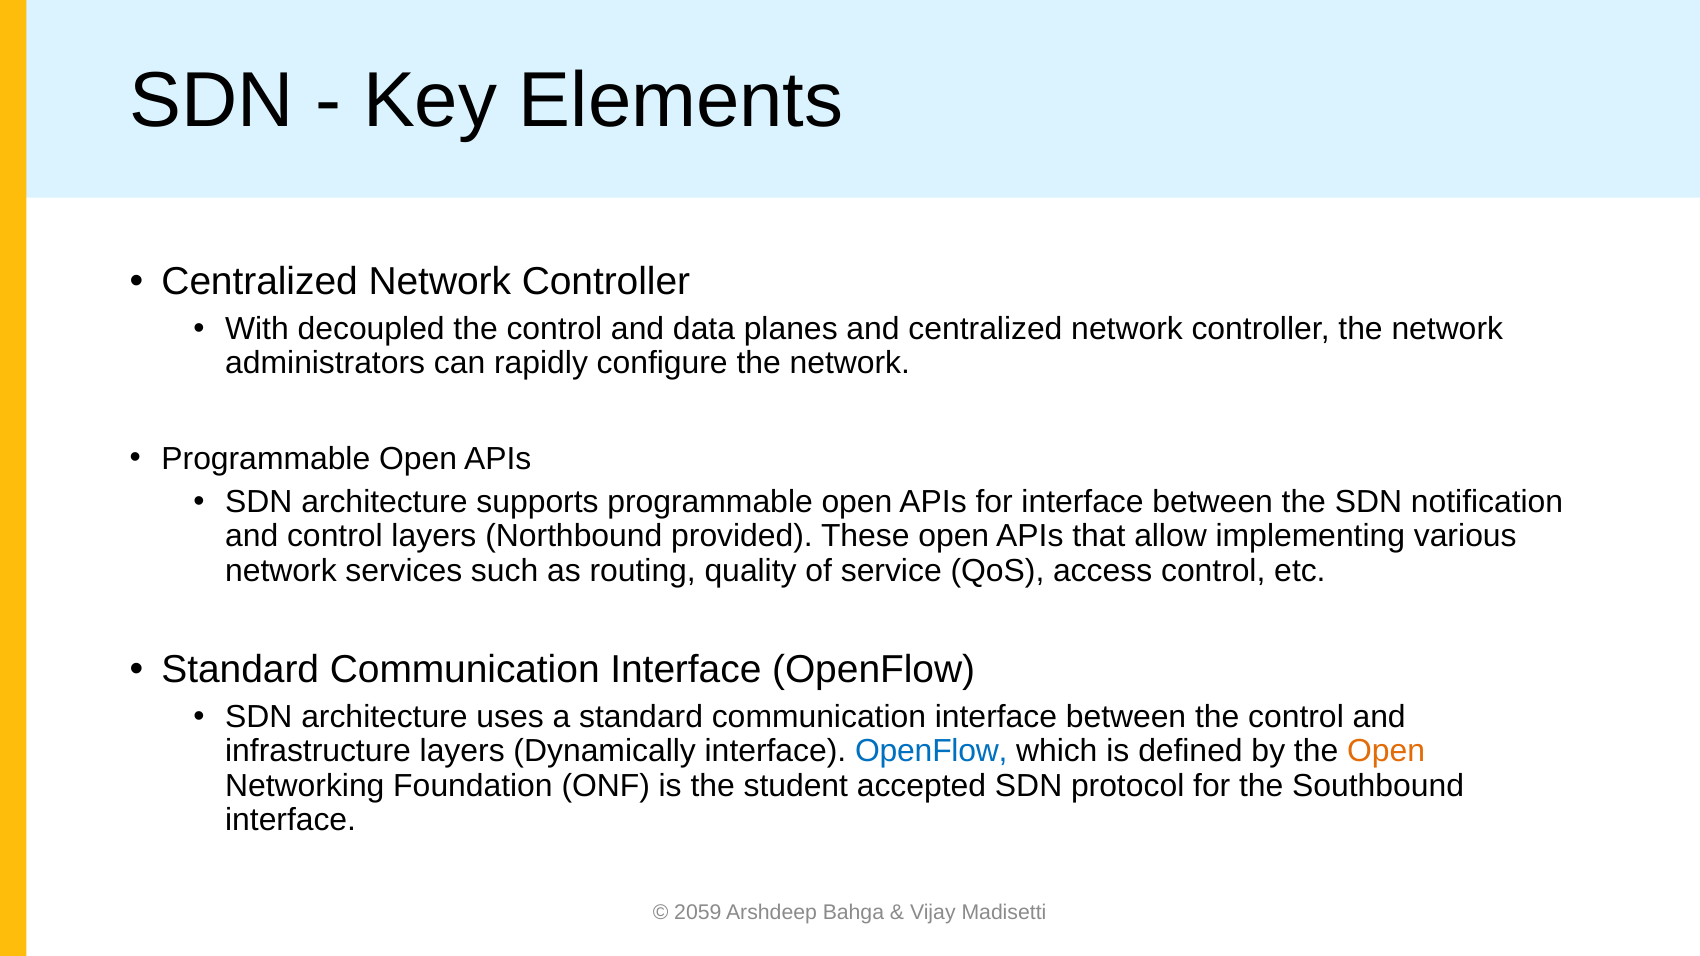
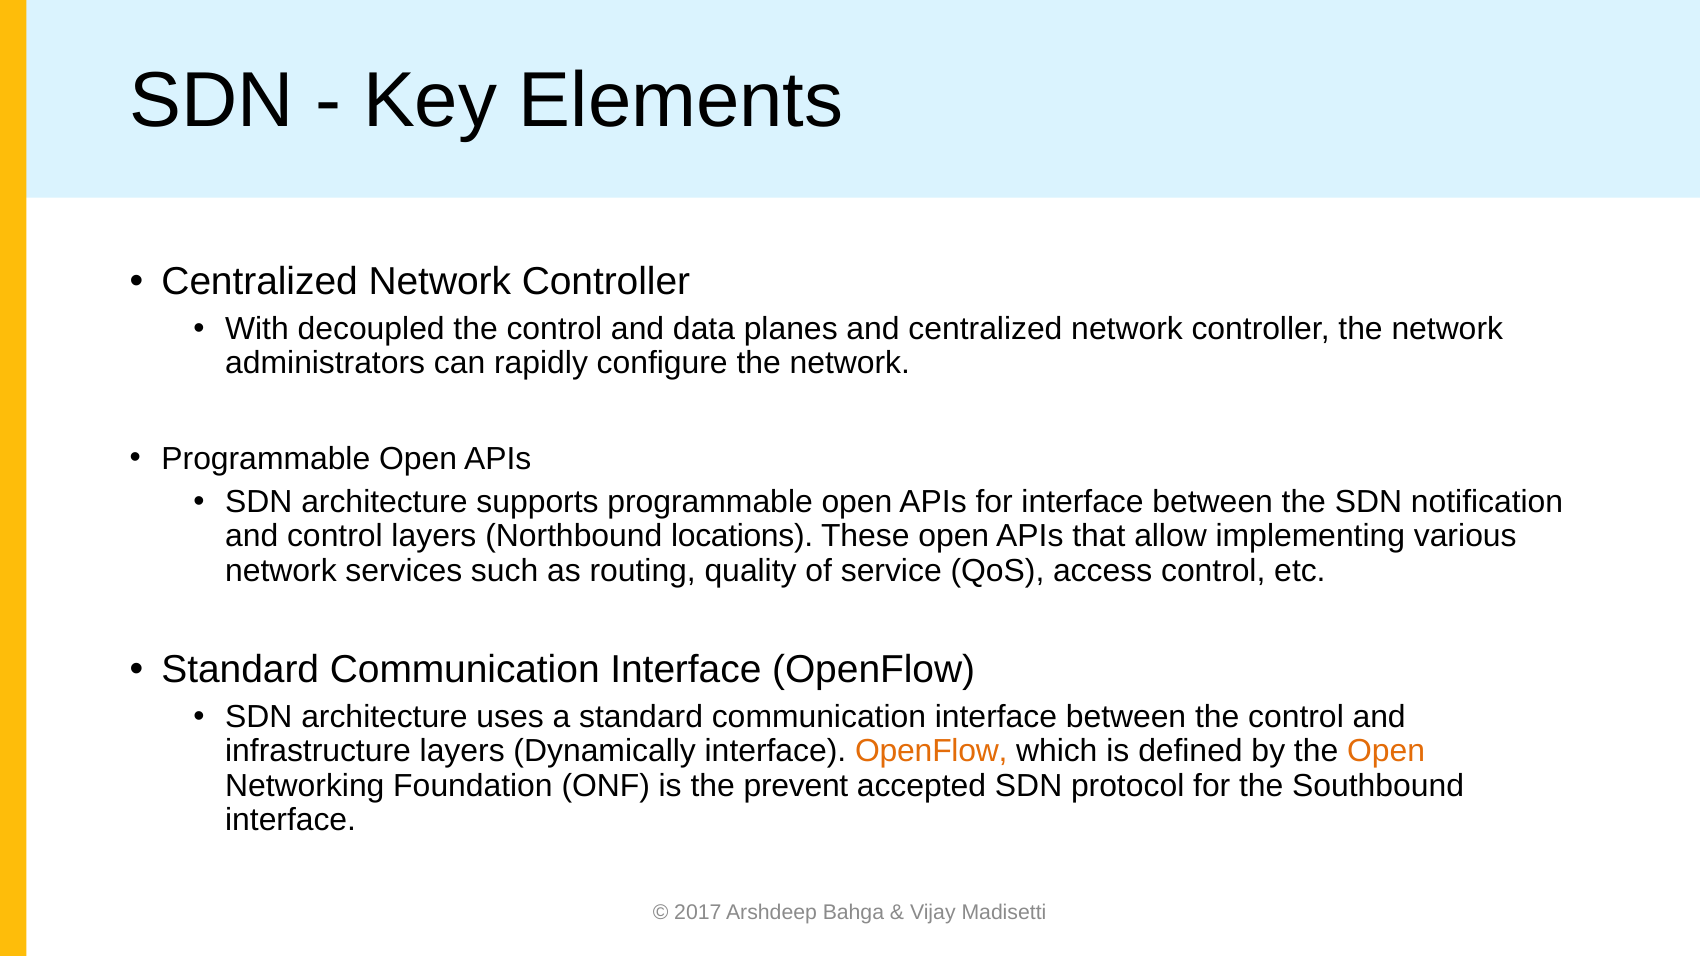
provided: provided -> locations
OpenFlow at (931, 752) colour: blue -> orange
student: student -> prevent
2059: 2059 -> 2017
